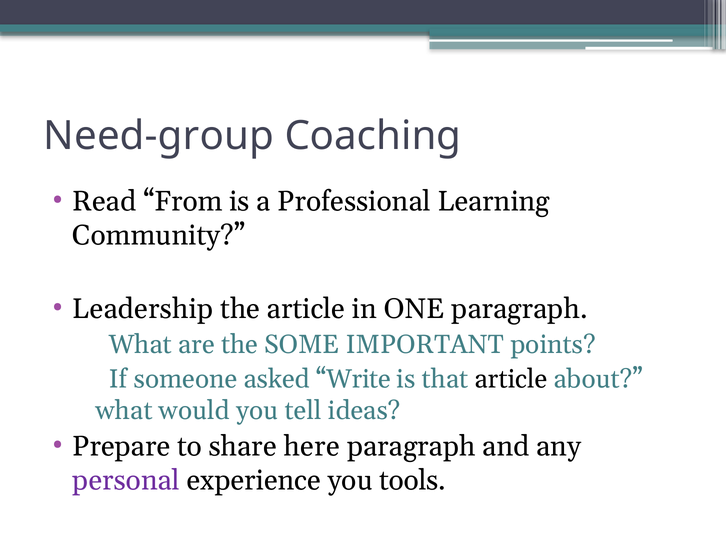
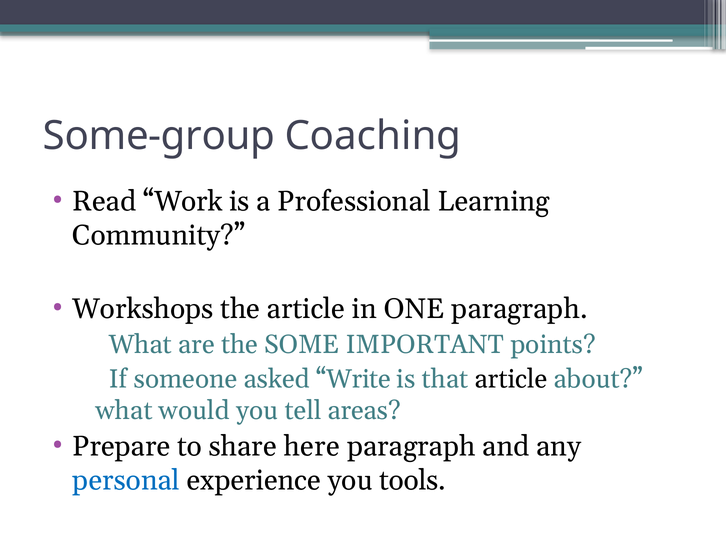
Need-group: Need-group -> Some-group
From: From -> Work
Leadership: Leadership -> Workshops
ideas: ideas -> areas
personal colour: purple -> blue
